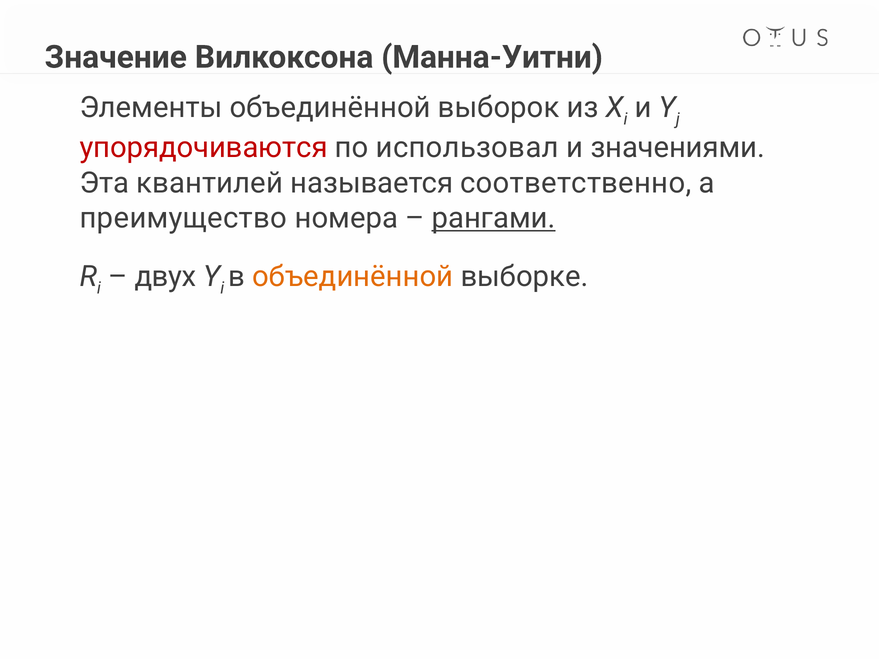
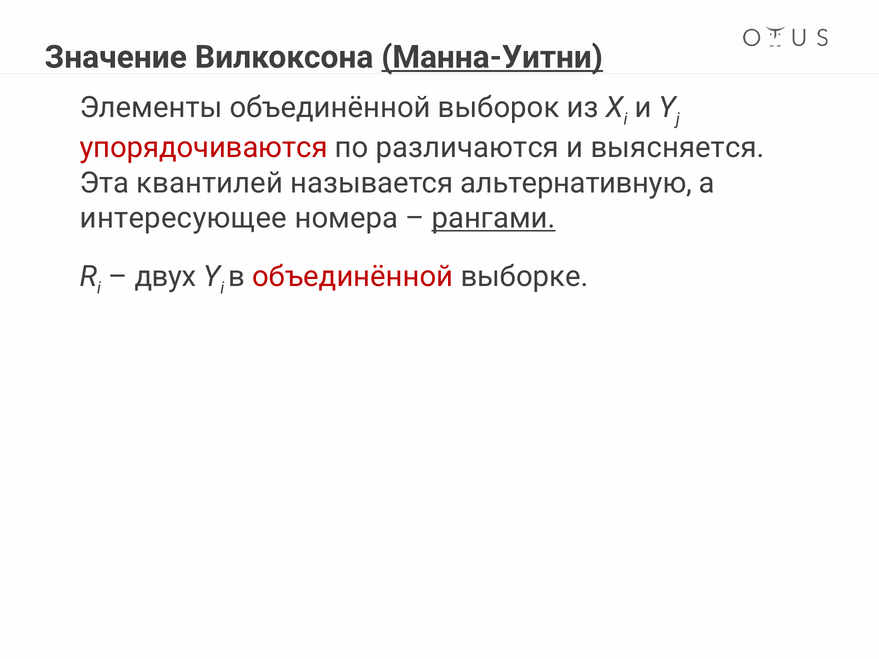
Манна-Уитни underline: none -> present
использовал: использовал -> различаются
значениями: значениями -> выясняется
соответственно: соответственно -> альтернативную
преимущество: преимущество -> интересующее
объединённой at (353, 277) colour: orange -> red
